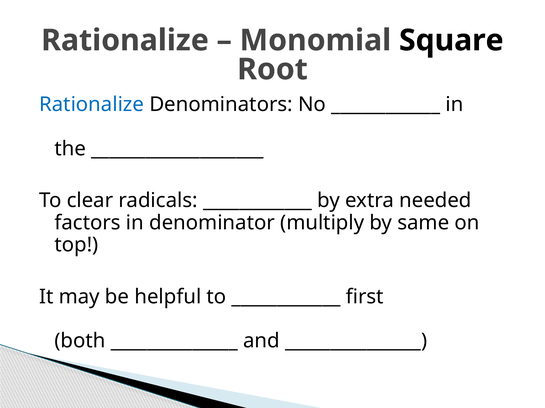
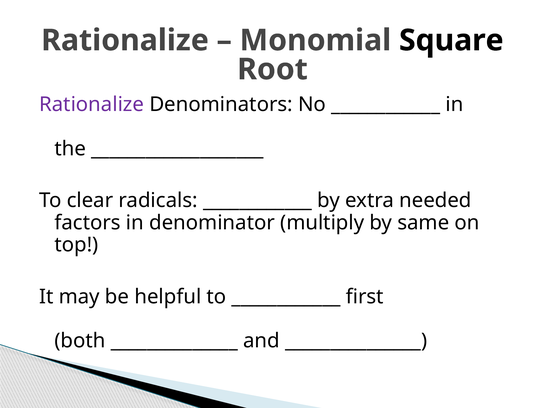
Rationalize at (92, 105) colour: blue -> purple
